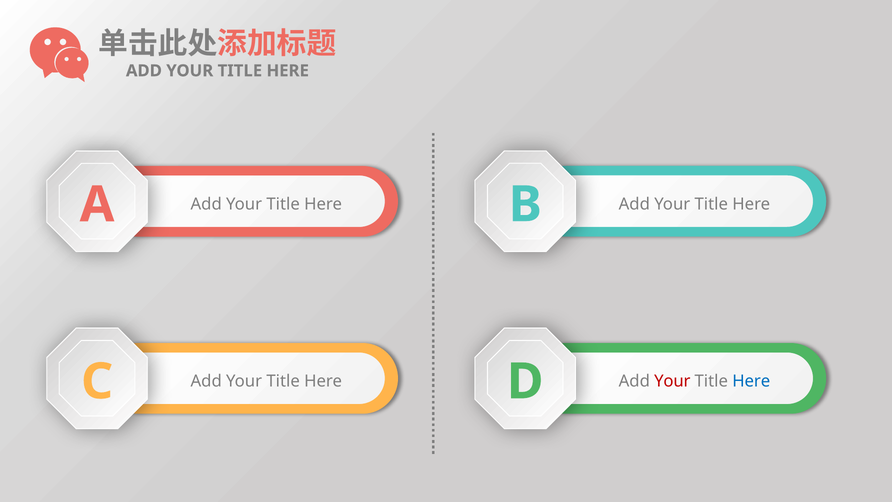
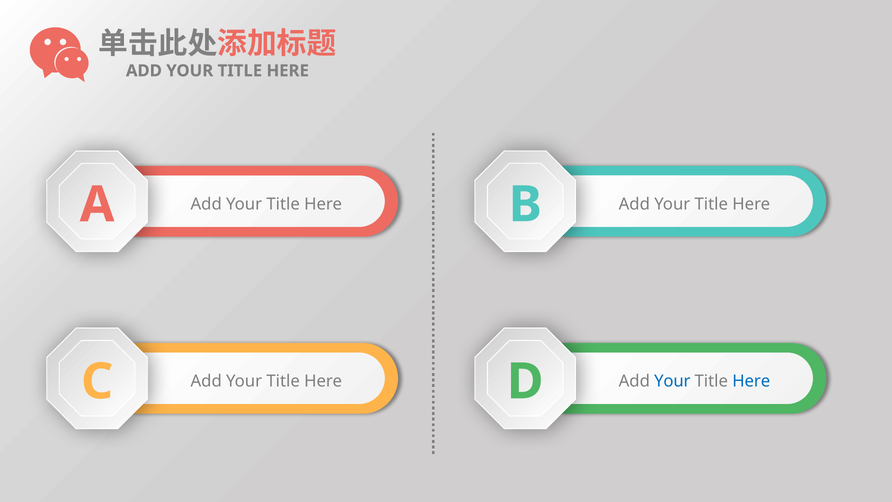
Your at (672, 381) colour: red -> blue
